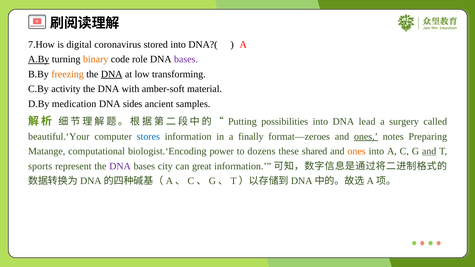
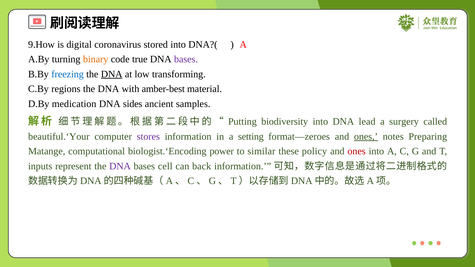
7.How: 7.How -> 9.How
A.By underline: present -> none
role: role -> true
freezing colour: orange -> blue
activity: activity -> regions
amber-soft: amber-soft -> amber-best
possibilities: possibilities -> biodiversity
stores colour: blue -> purple
finally: finally -> setting
dozens: dozens -> similar
shared: shared -> policy
ones at (357, 151) colour: orange -> red
and at (429, 151) underline: present -> none
sports: sports -> inputs
city: city -> cell
great: great -> back
